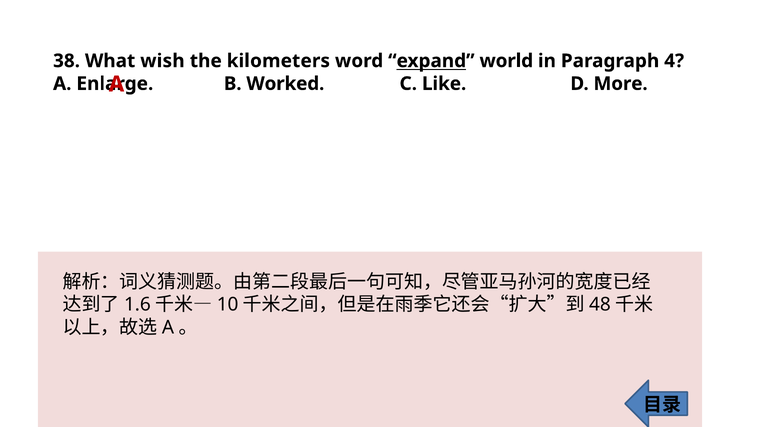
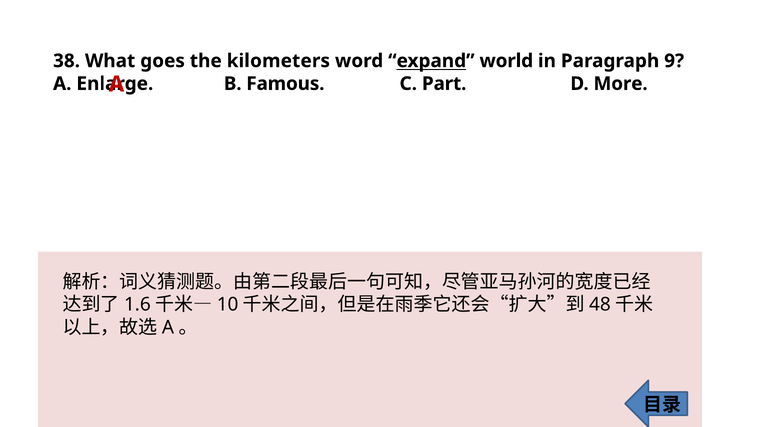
wish: wish -> goes
4: 4 -> 9
Worked: Worked -> Famous
Like: Like -> Part
